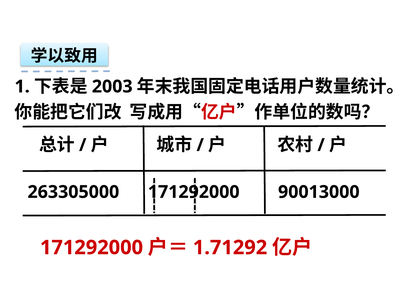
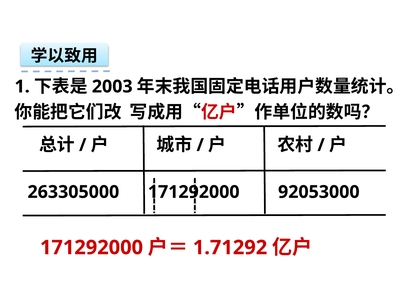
90013000: 90013000 -> 92053000
